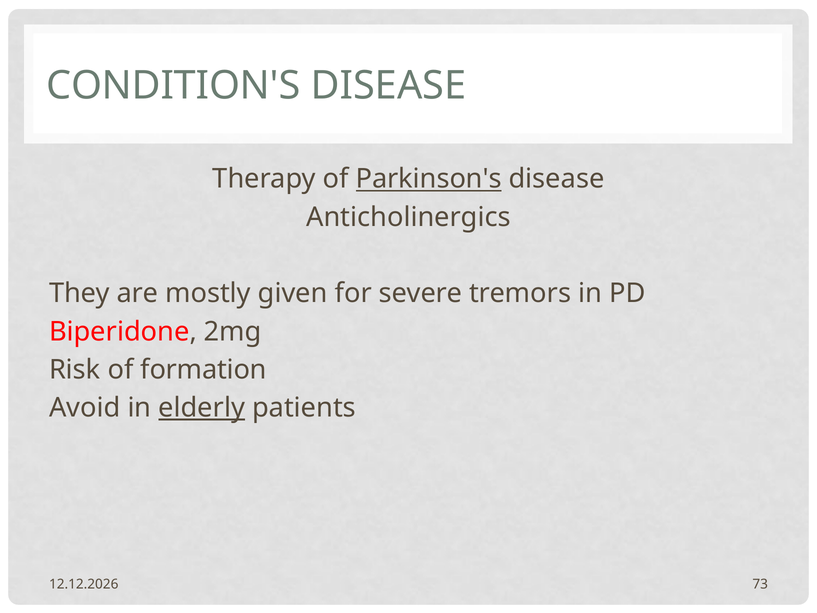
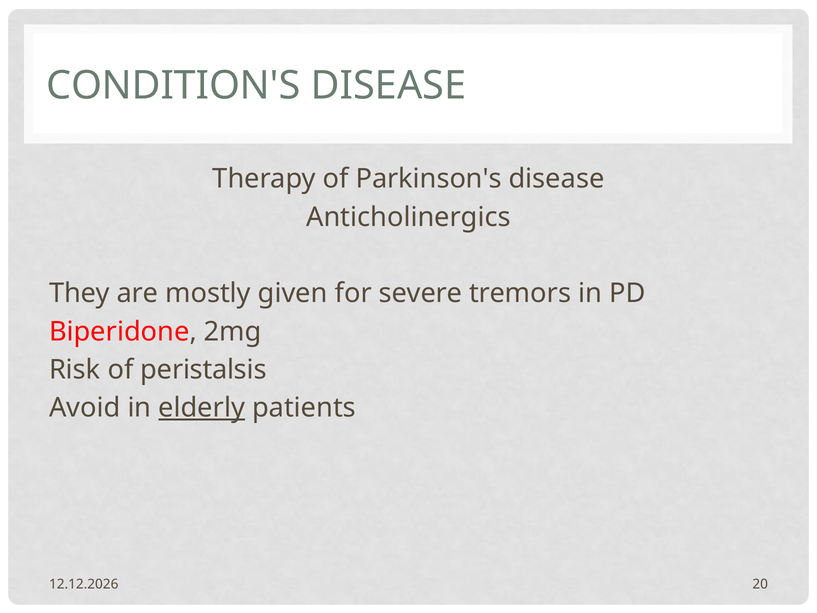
Parkinson's underline: present -> none
formation: formation -> peristalsis
73: 73 -> 20
